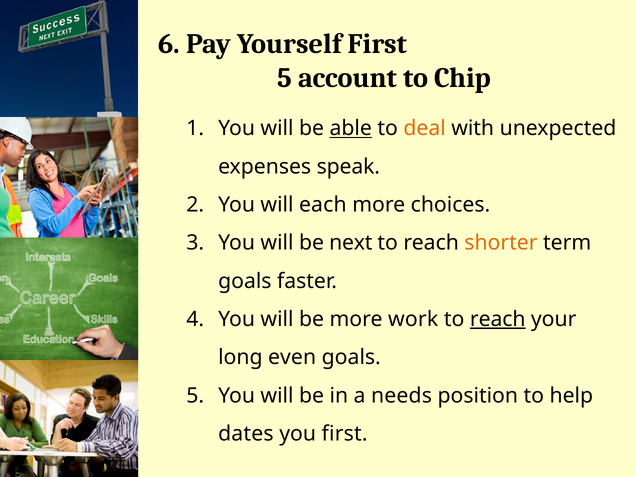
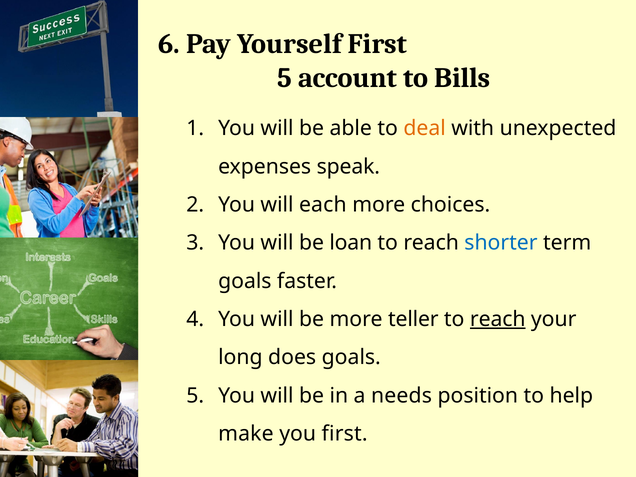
Chip: Chip -> Bills
able underline: present -> none
next: next -> loan
shorter colour: orange -> blue
work: work -> teller
even: even -> does
dates: dates -> make
